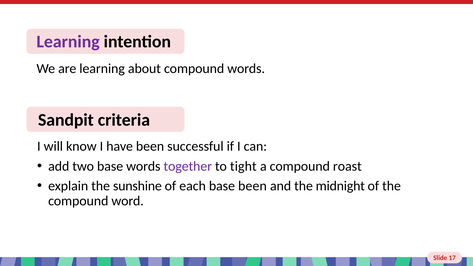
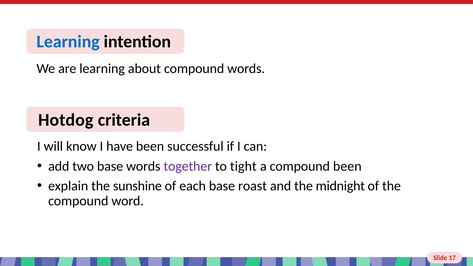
Learning at (68, 42) colour: purple -> blue
Sandpit: Sandpit -> Hotdog
compound roast: roast -> been
base been: been -> roast
